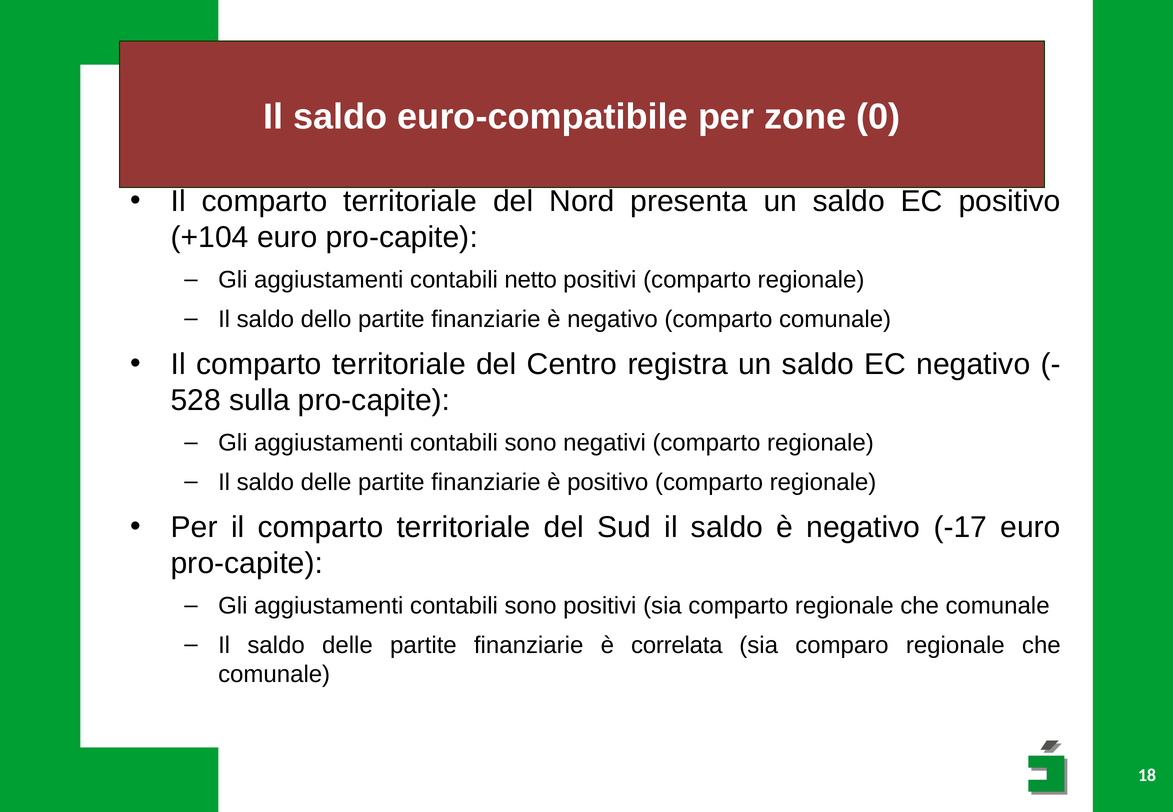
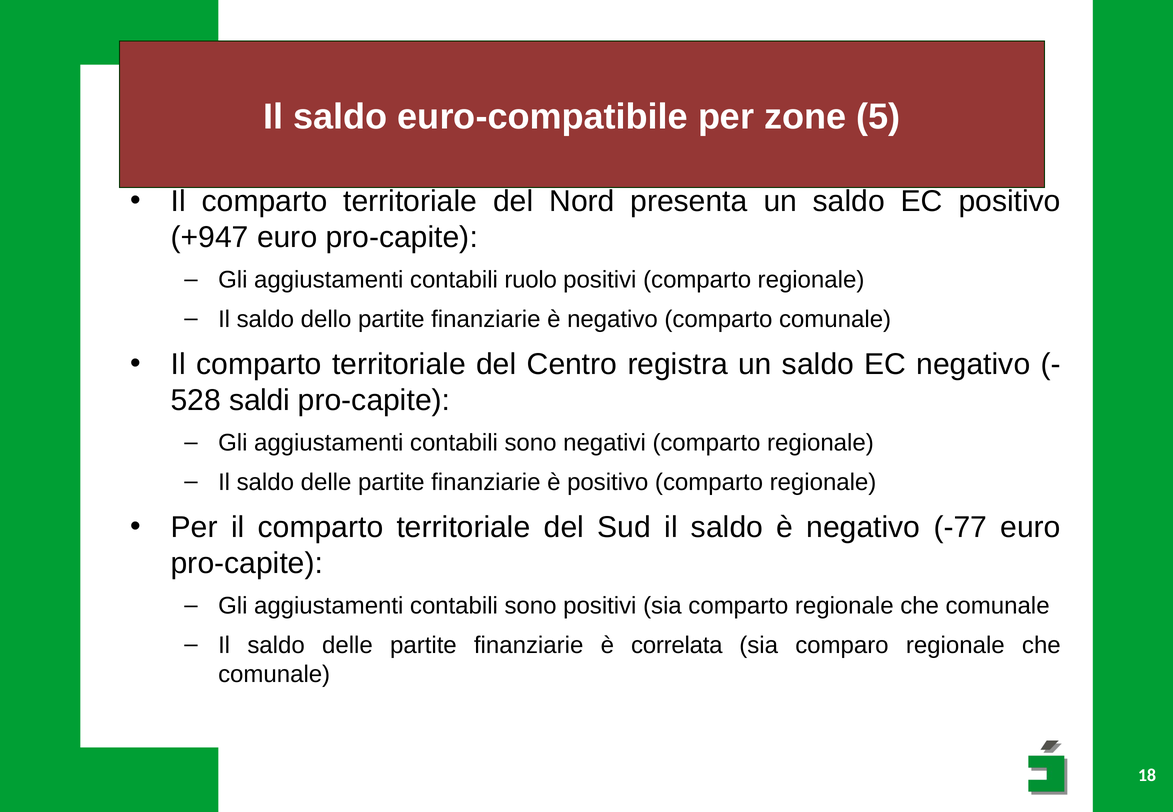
0: 0 -> 5
+104: +104 -> +947
netto: netto -> ruolo
sulla: sulla -> saldi
-17: -17 -> -77
